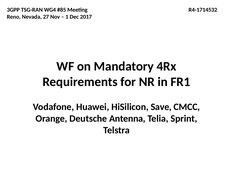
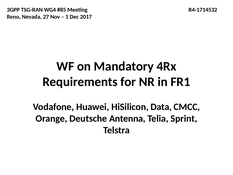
Save: Save -> Data
